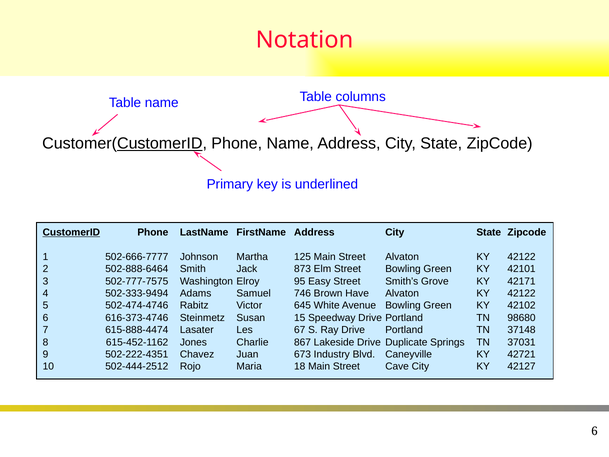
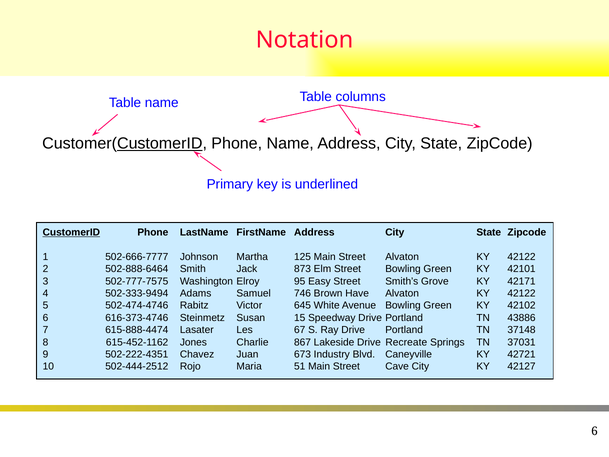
98680: 98680 -> 43886
Duplicate: Duplicate -> Recreate
18: 18 -> 51
